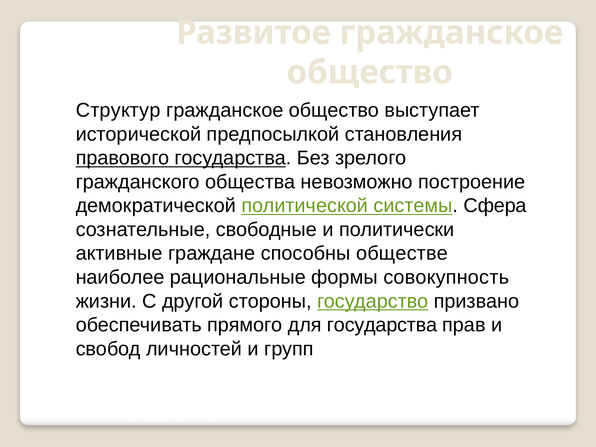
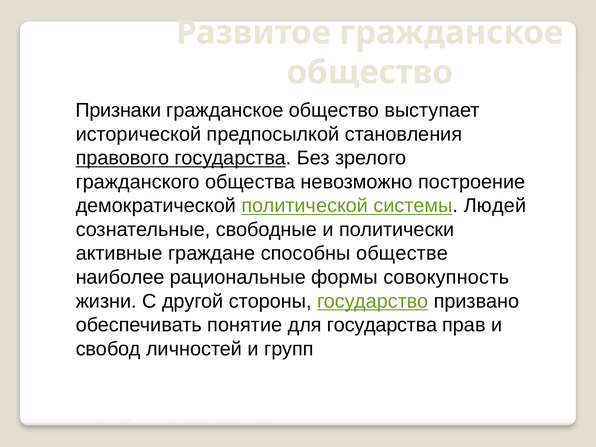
Структур: Структур -> Признаки
Сфера: Сфера -> Людей
прямого: прямого -> понятие
